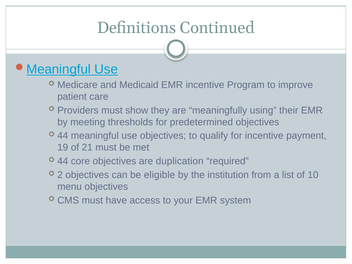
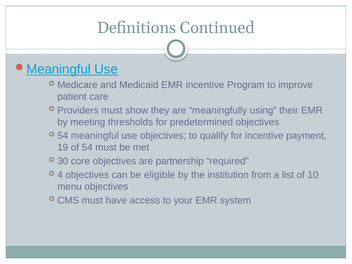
44 at (63, 136): 44 -> 54
of 21: 21 -> 54
44 at (63, 161): 44 -> 30
duplication: duplication -> partnership
2: 2 -> 4
